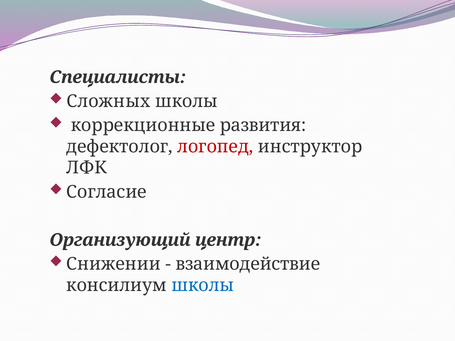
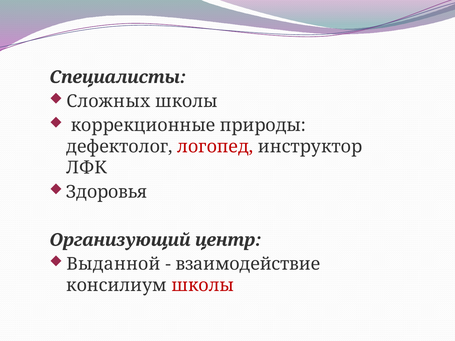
развития: развития -> природы
Согласие: Согласие -> Здоровья
Снижении: Снижении -> Выданной
школы at (203, 286) colour: blue -> red
